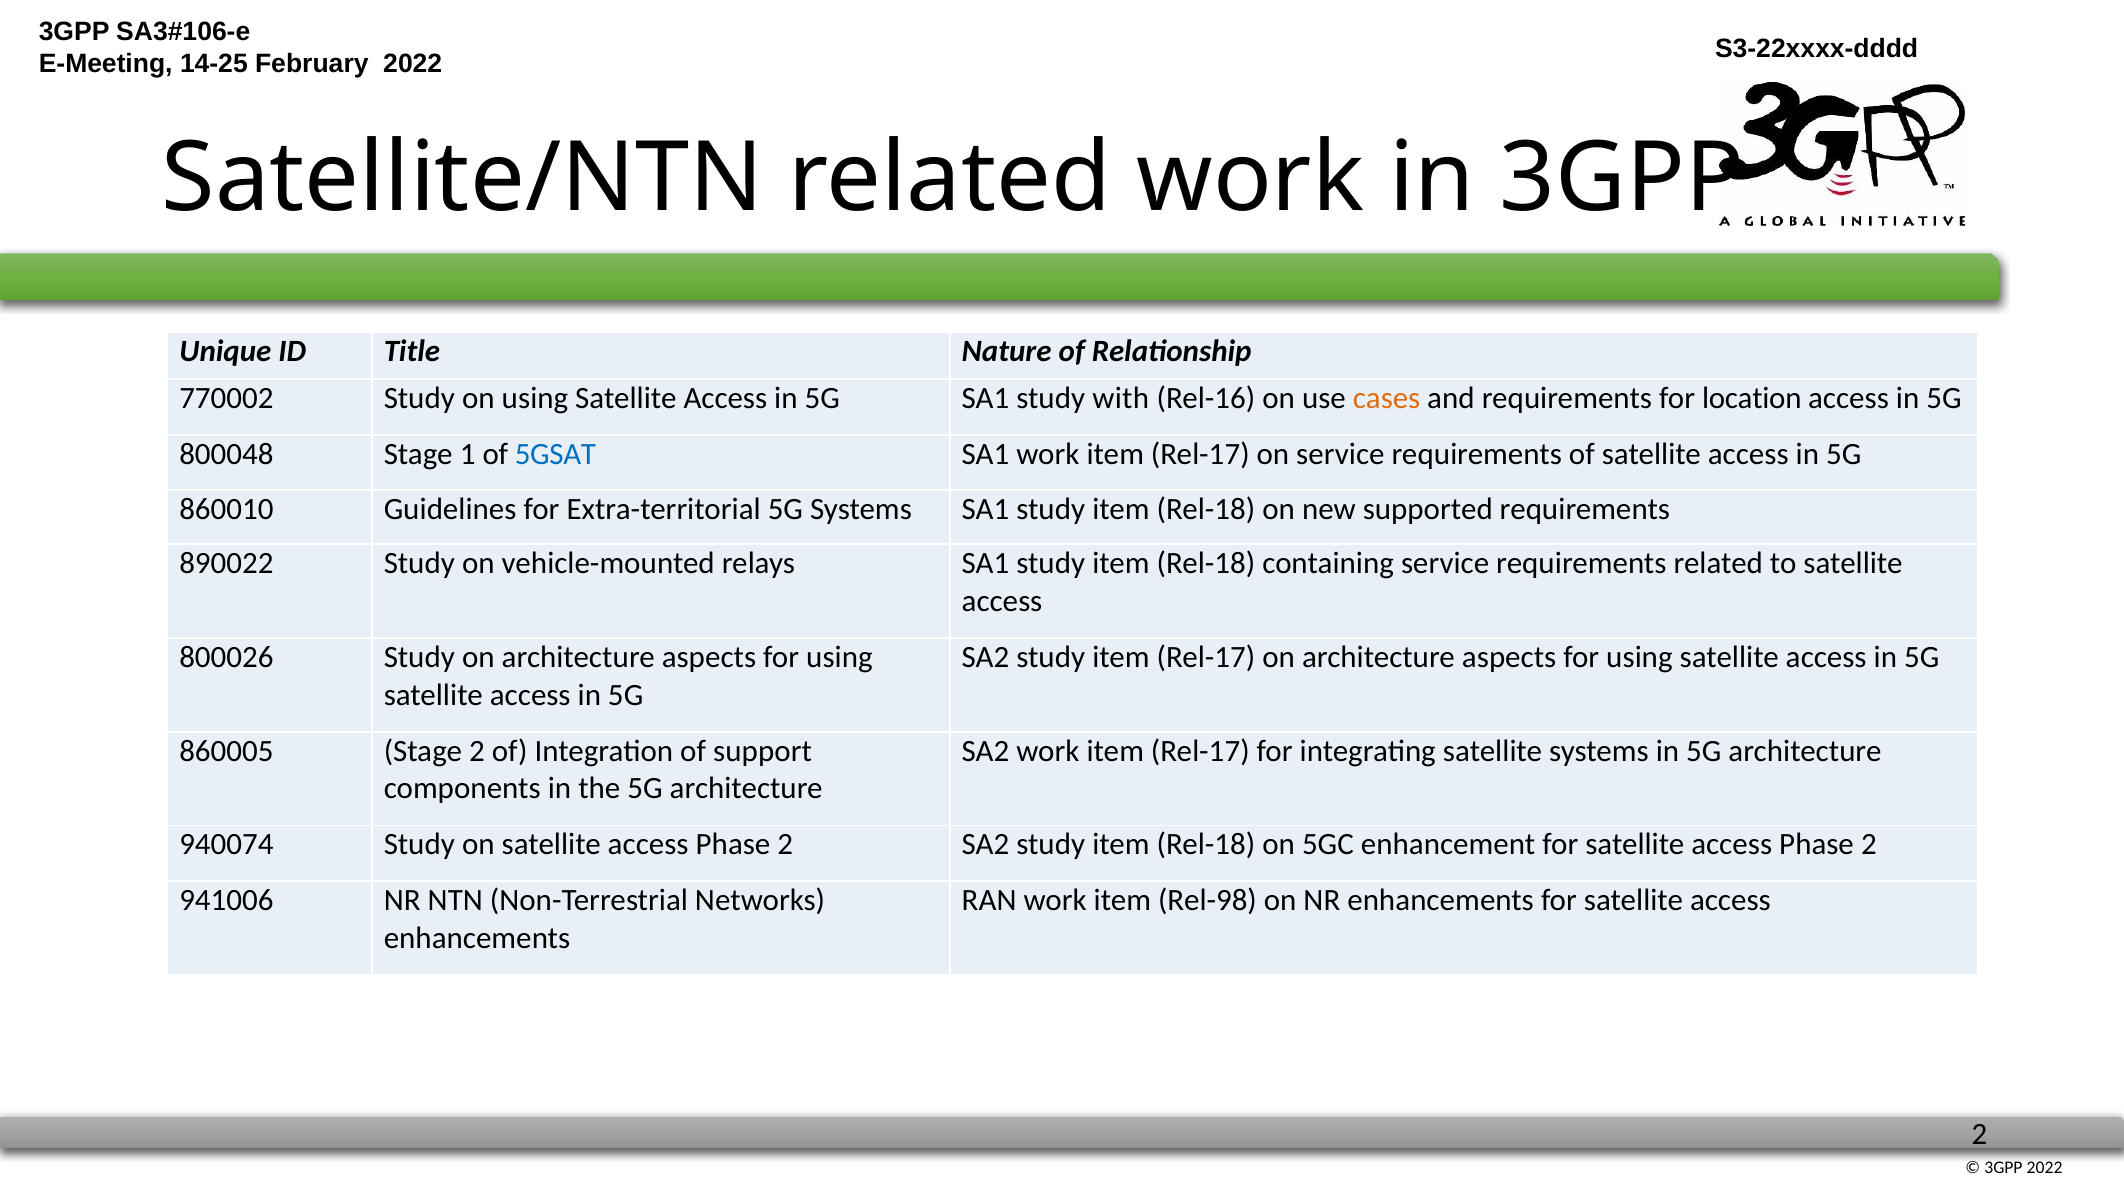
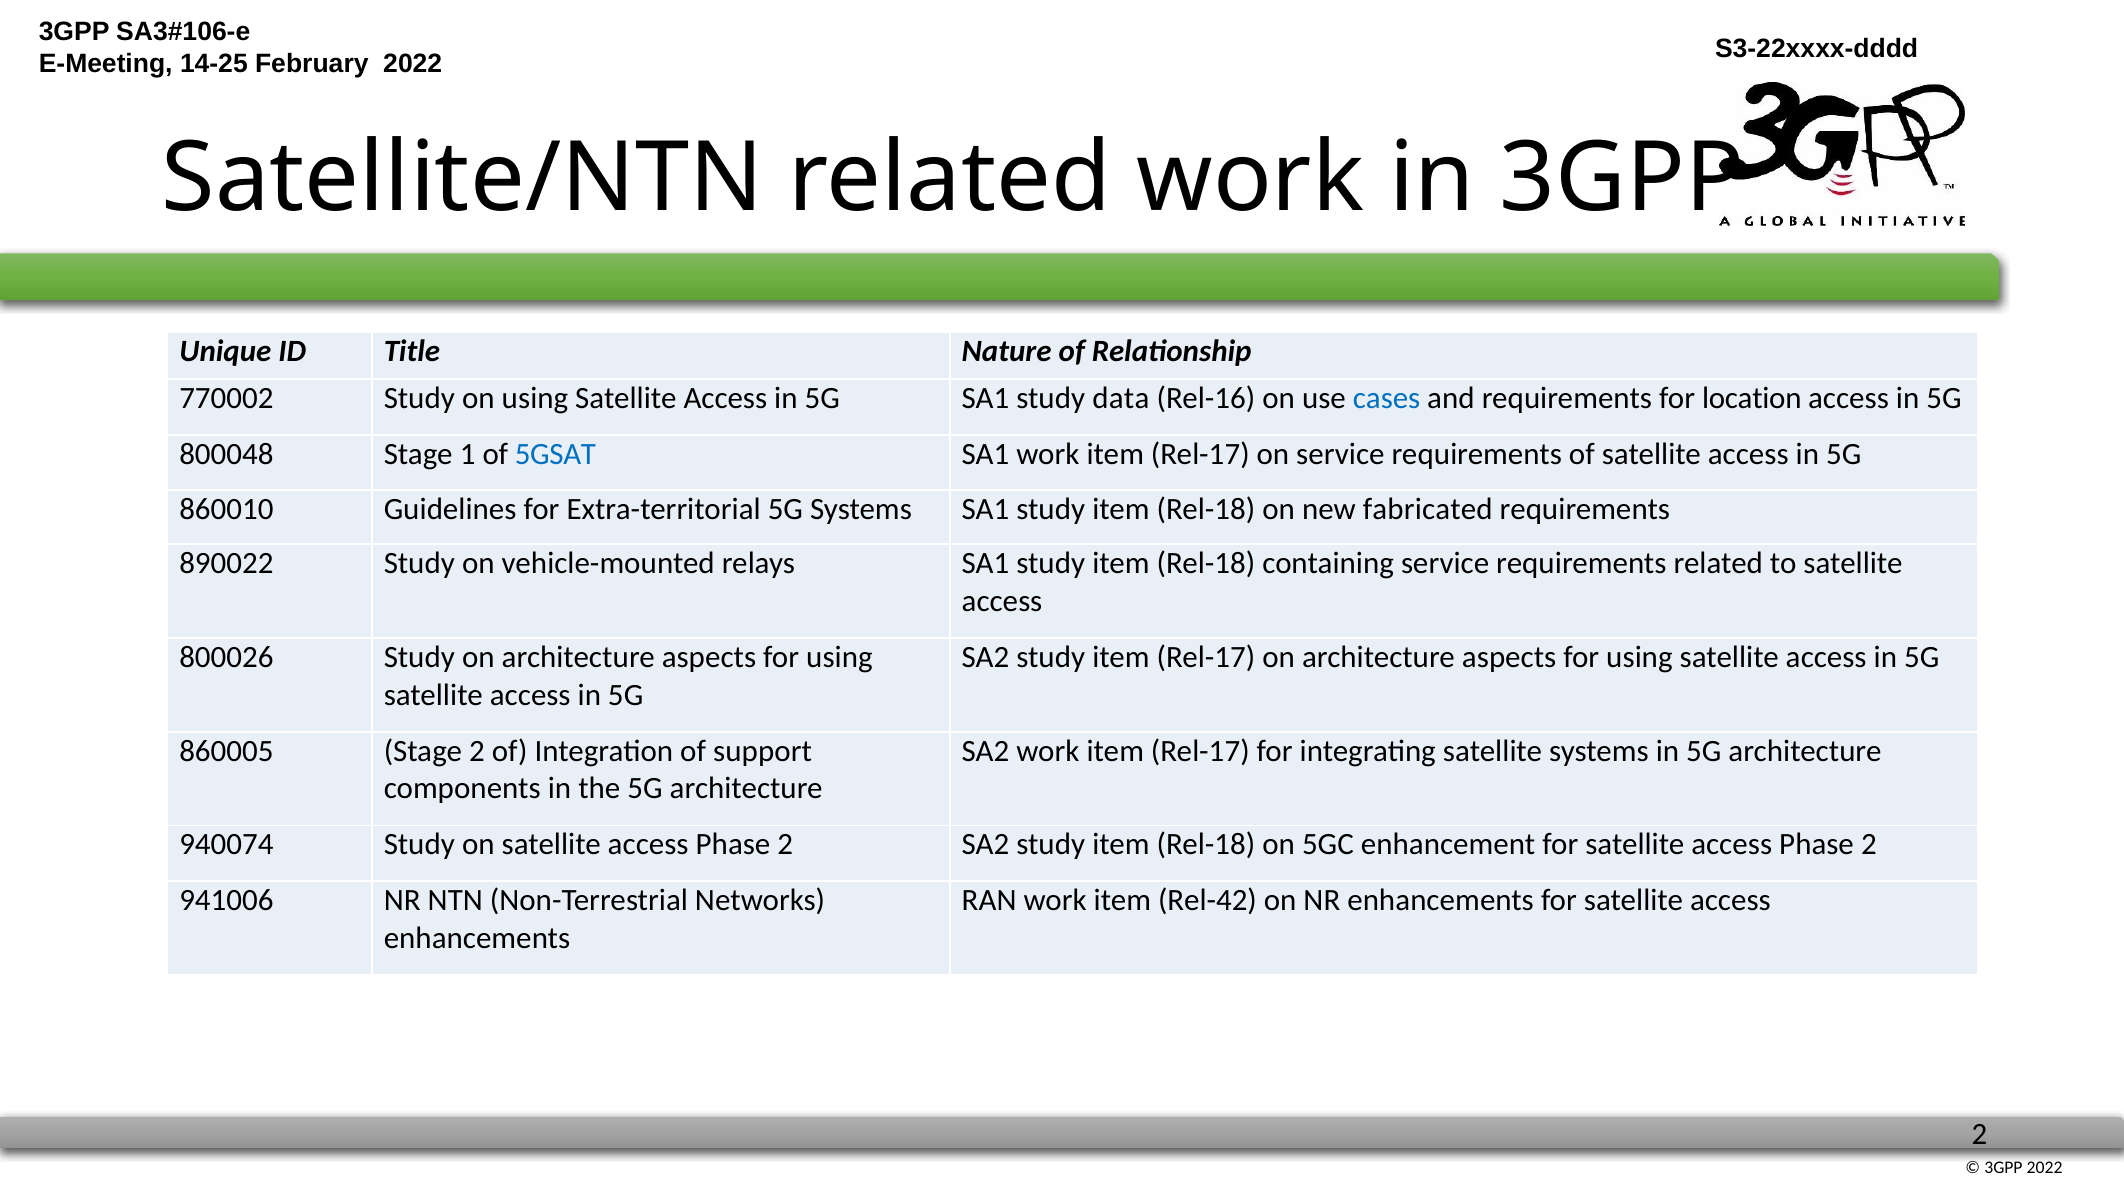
with: with -> data
cases colour: orange -> blue
supported: supported -> fabricated
Rel-98: Rel-98 -> Rel-42
